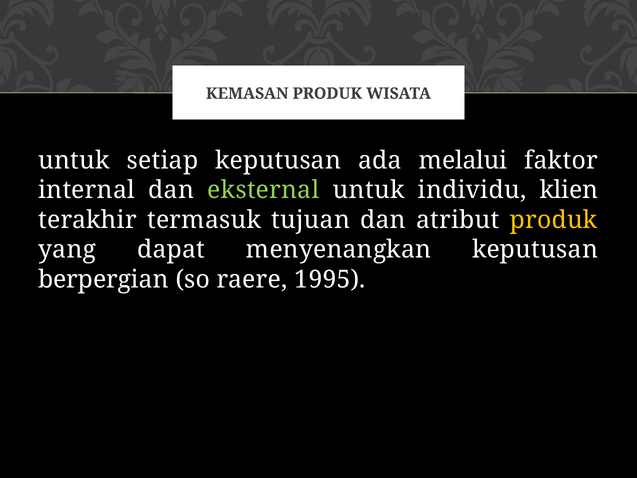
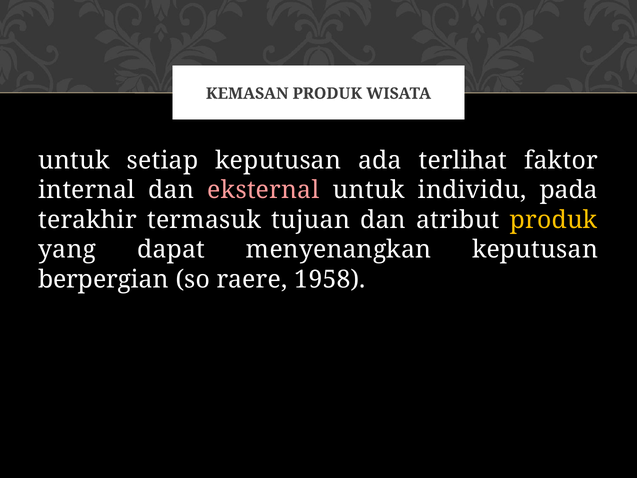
melalui: melalui -> terlihat
eksternal colour: light green -> pink
klien: klien -> pada
1995: 1995 -> 1958
